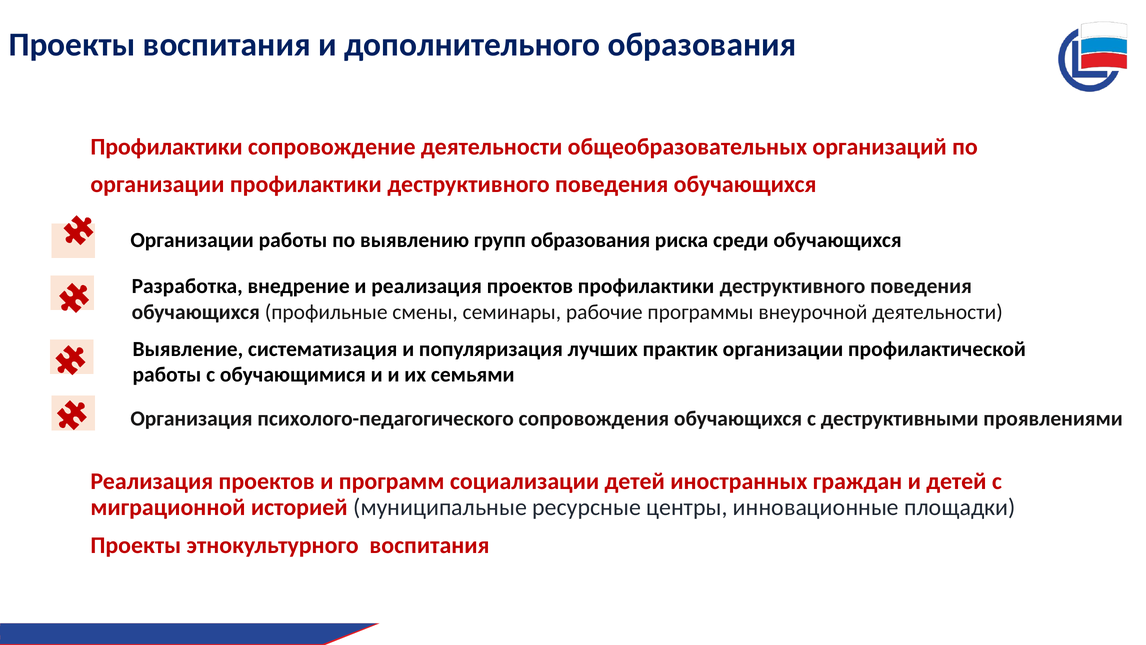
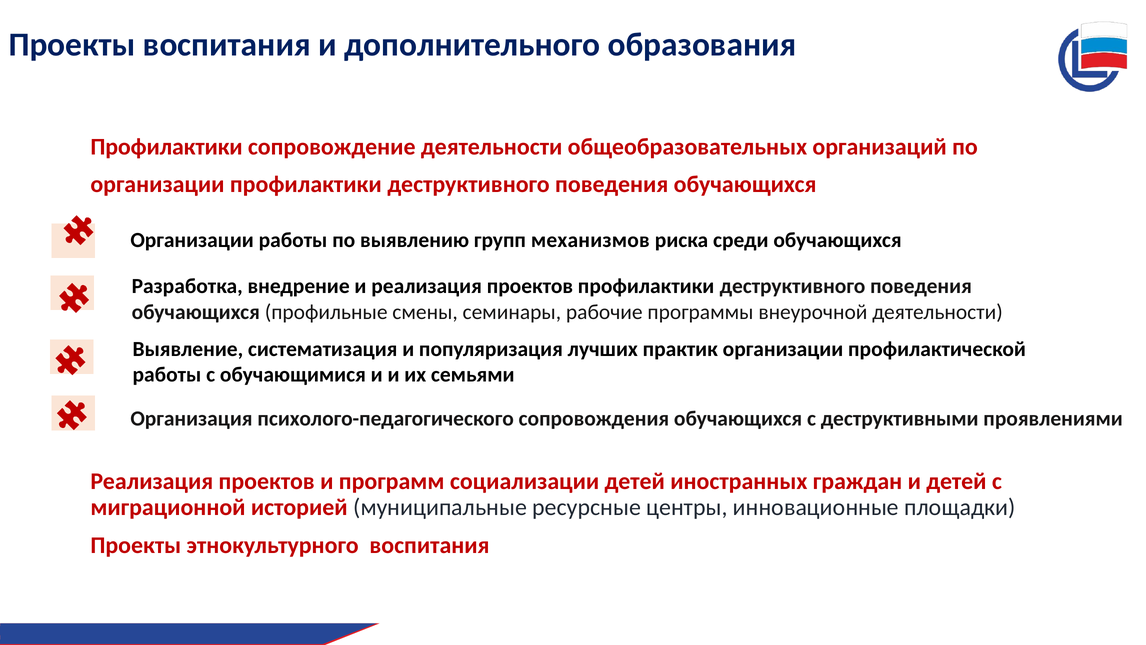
групп образования: образования -> механизмов
